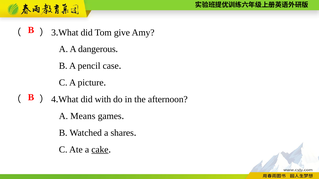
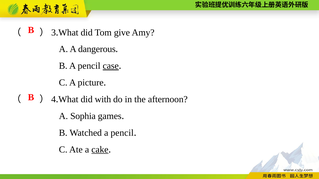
case underline: none -> present
Means: Means -> Sophia
Watched a shares: shares -> pencil
